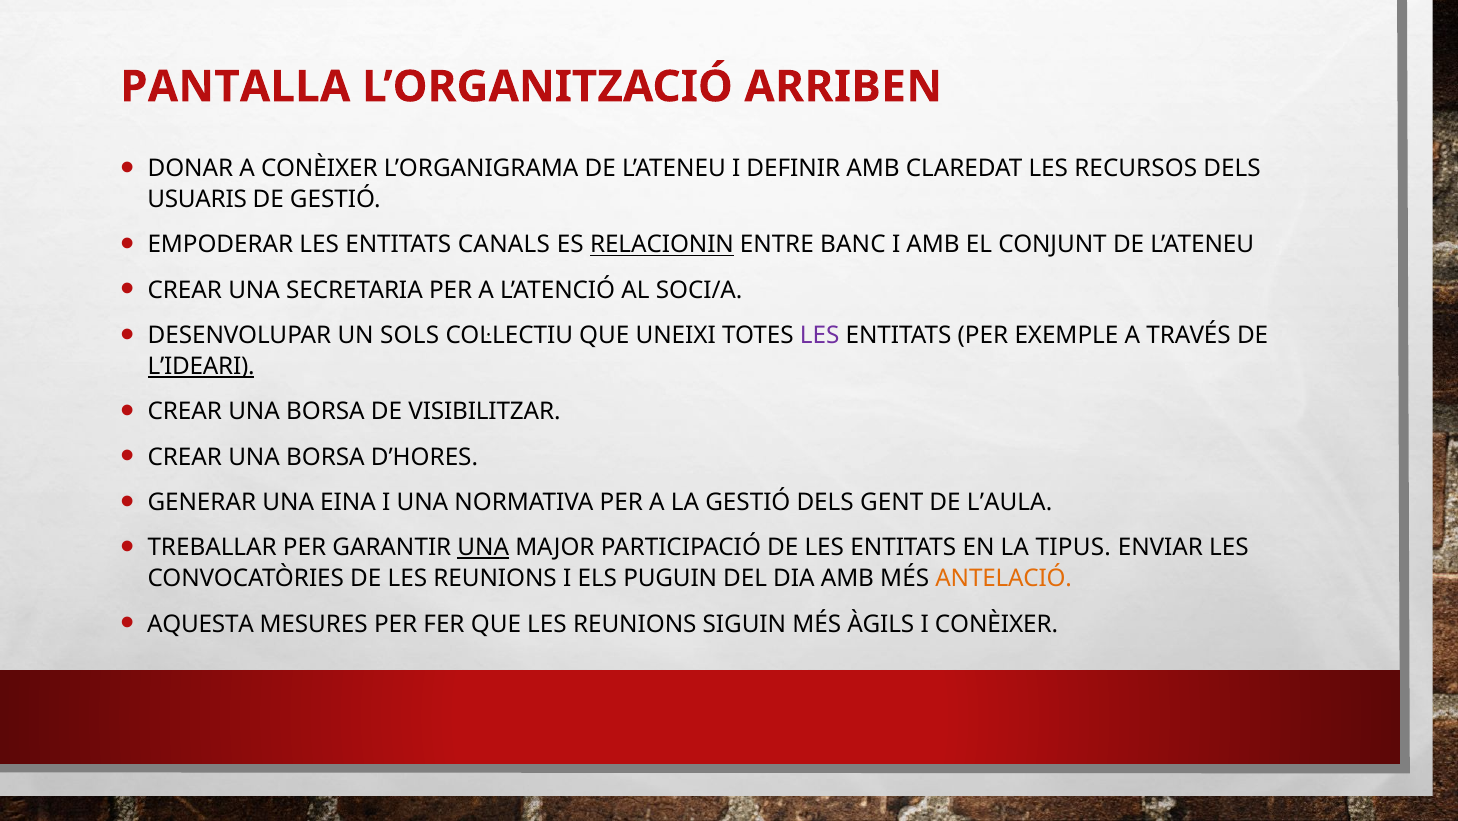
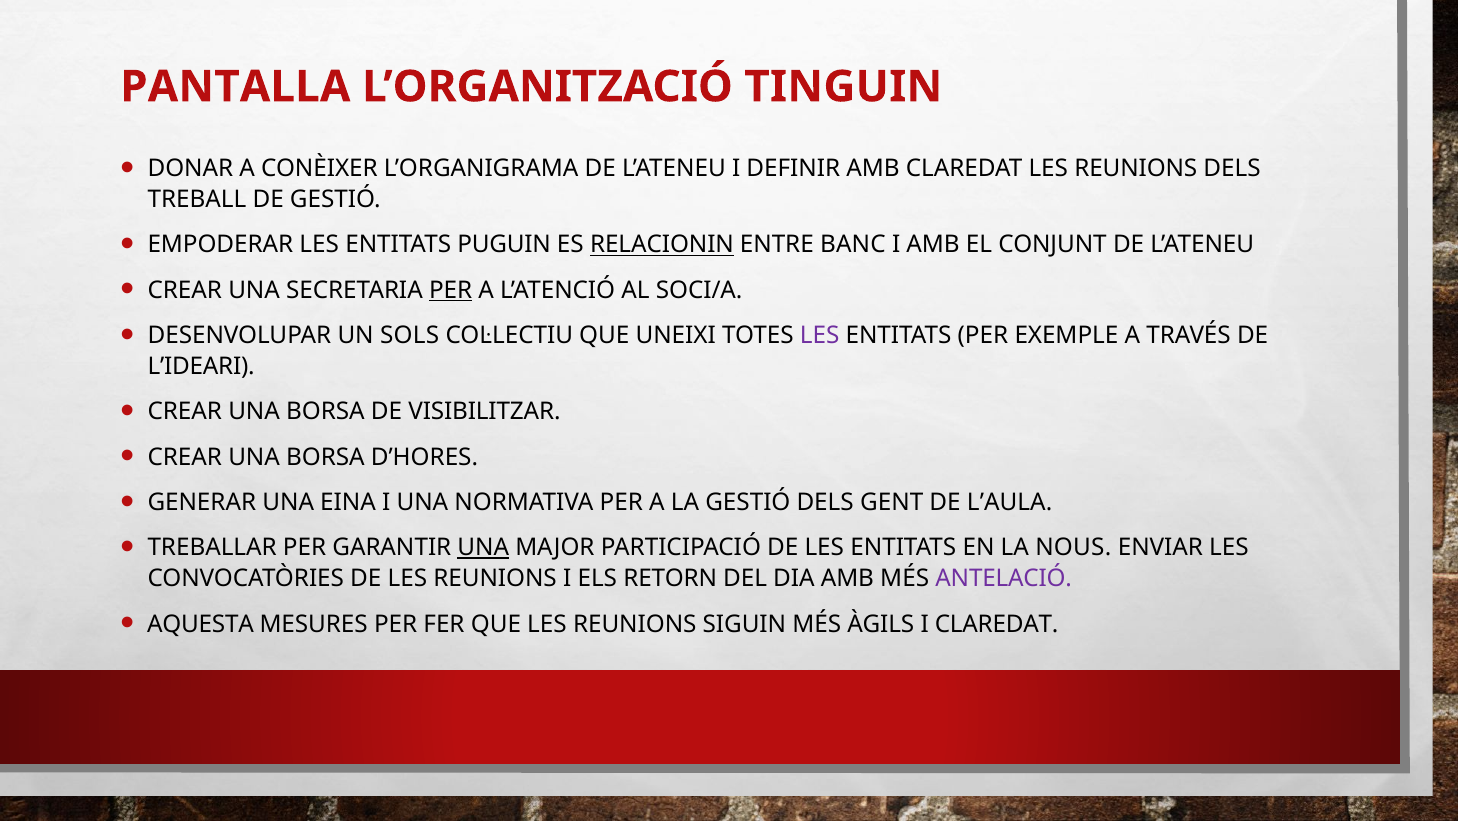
ARRIBEN: ARRIBEN -> TINGUIN
CLAREDAT LES RECURSOS: RECURSOS -> REUNIONS
USUARIS: USUARIS -> TREBALL
CANALS: CANALS -> PUGUIN
PER at (451, 290) underline: none -> present
L’IDEARI underline: present -> none
TIPUS: TIPUS -> NOUS
PUGUIN: PUGUIN -> RETORN
ANTELACIÓ colour: orange -> purple
I CONÈIXER: CONÈIXER -> CLAREDAT
